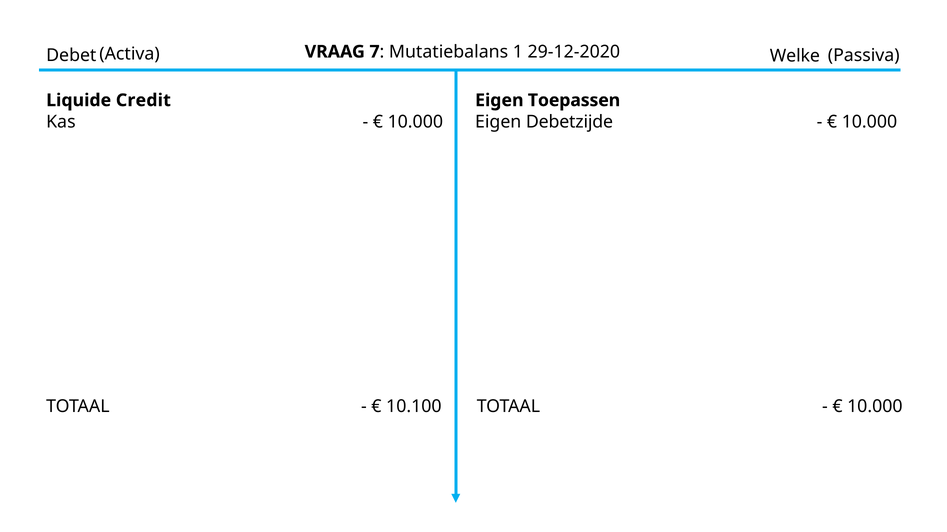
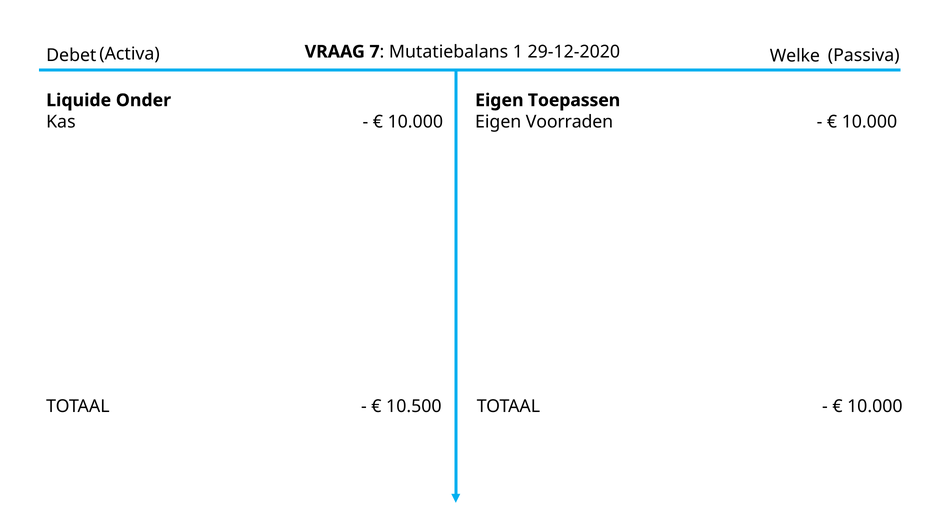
Credit: Credit -> Onder
Debetzijde: Debetzijde -> Voorraden
10.100: 10.100 -> 10.500
